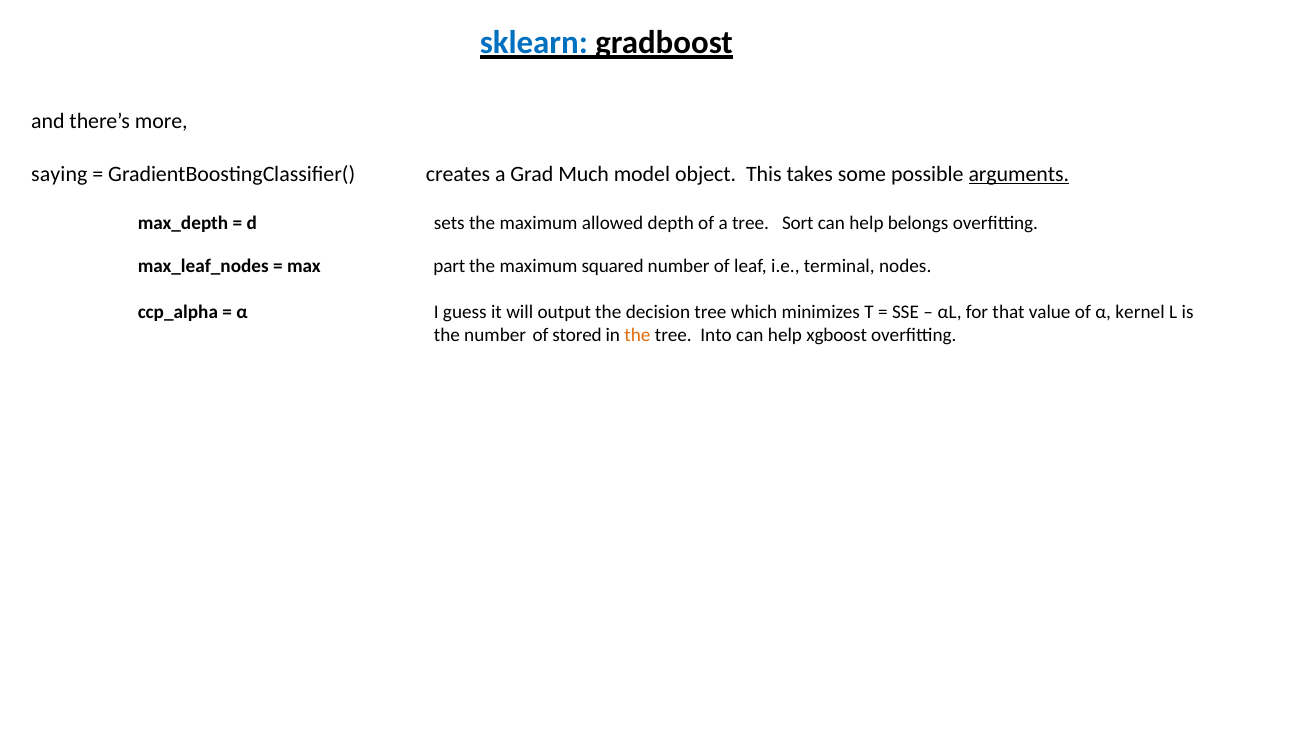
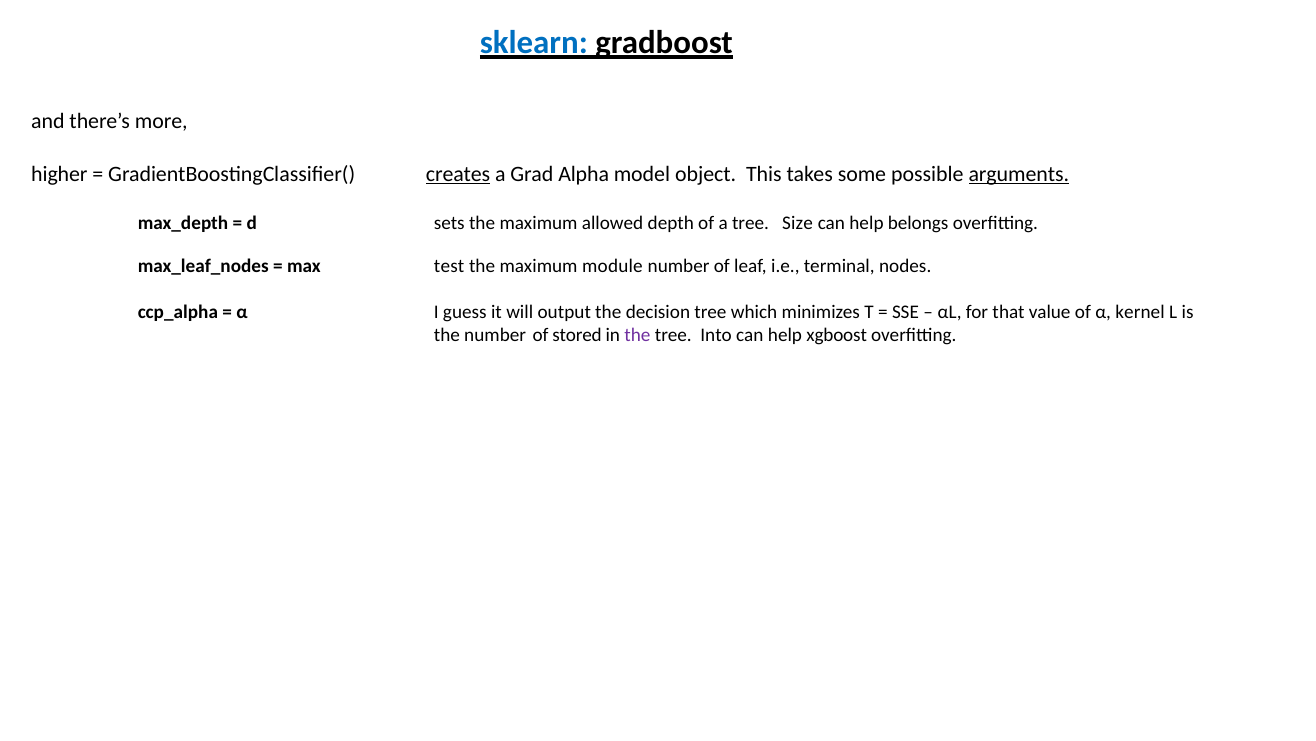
saying: saying -> higher
creates underline: none -> present
Much: Much -> Alpha
Sort: Sort -> Size
part: part -> test
squared: squared -> module
the at (637, 335) colour: orange -> purple
